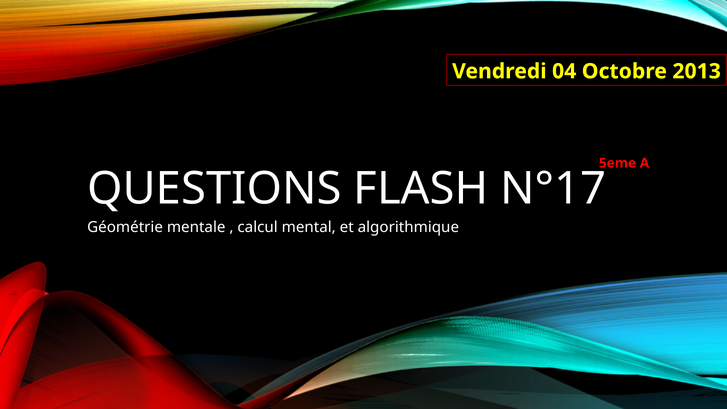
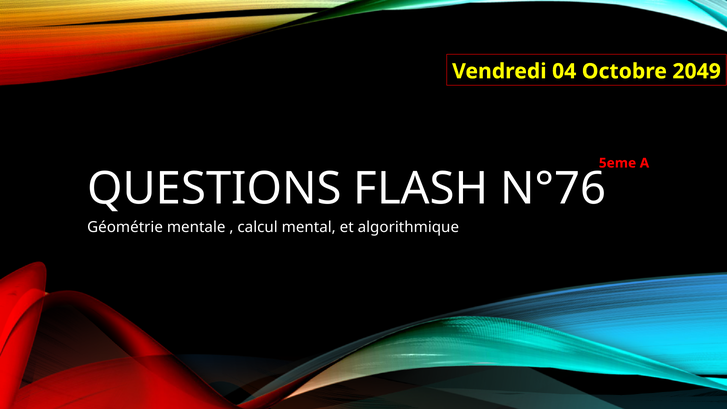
2013: 2013 -> 2049
N°17: N°17 -> N°76
